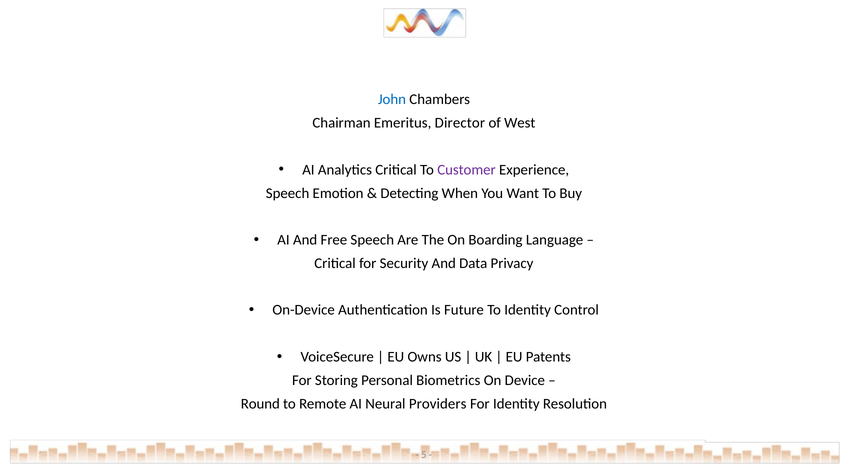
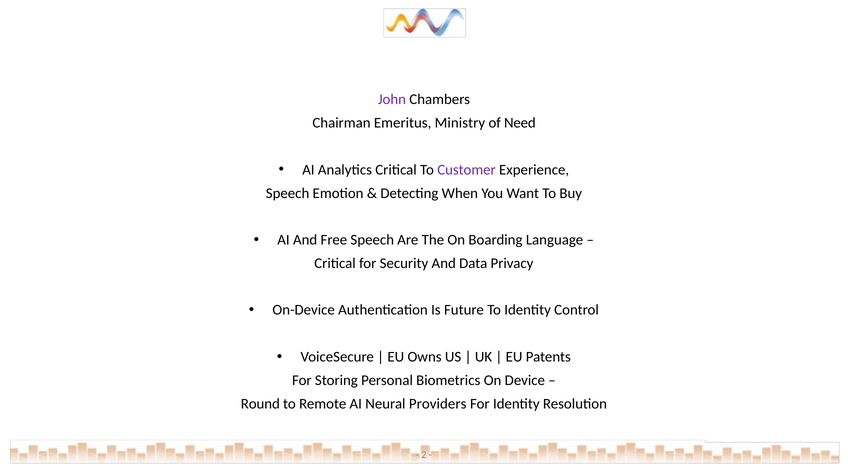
John colour: blue -> purple
Director: Director -> Ministry
West: West -> Need
5: 5 -> 2
